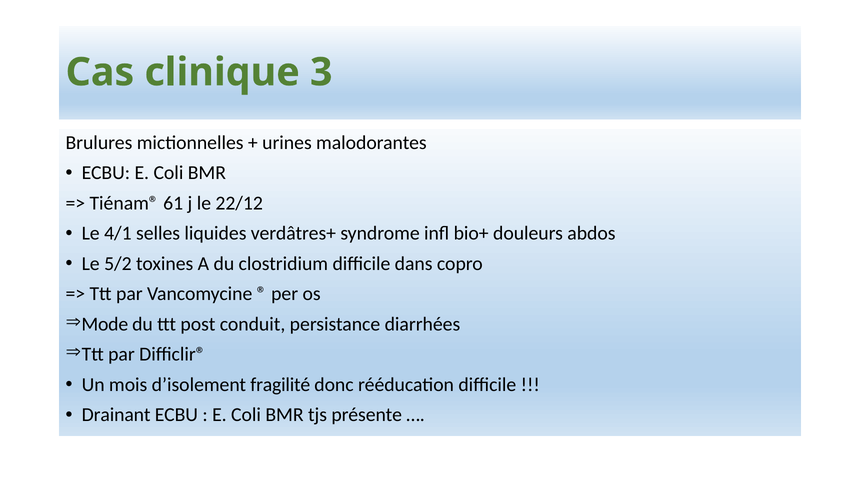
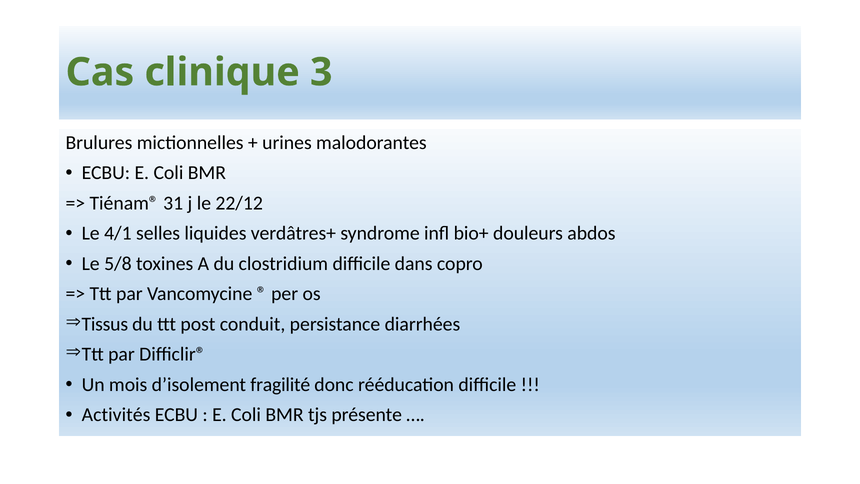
61: 61 -> 31
5/2: 5/2 -> 5/8
Mode: Mode -> Tissus
Drainant: Drainant -> Activités
